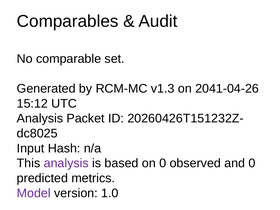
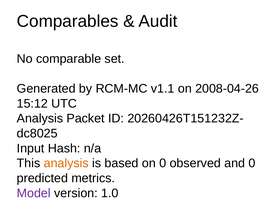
v1.3: v1.3 -> v1.1
2041-04-26: 2041-04-26 -> 2008-04-26
analysis at (66, 163) colour: purple -> orange
